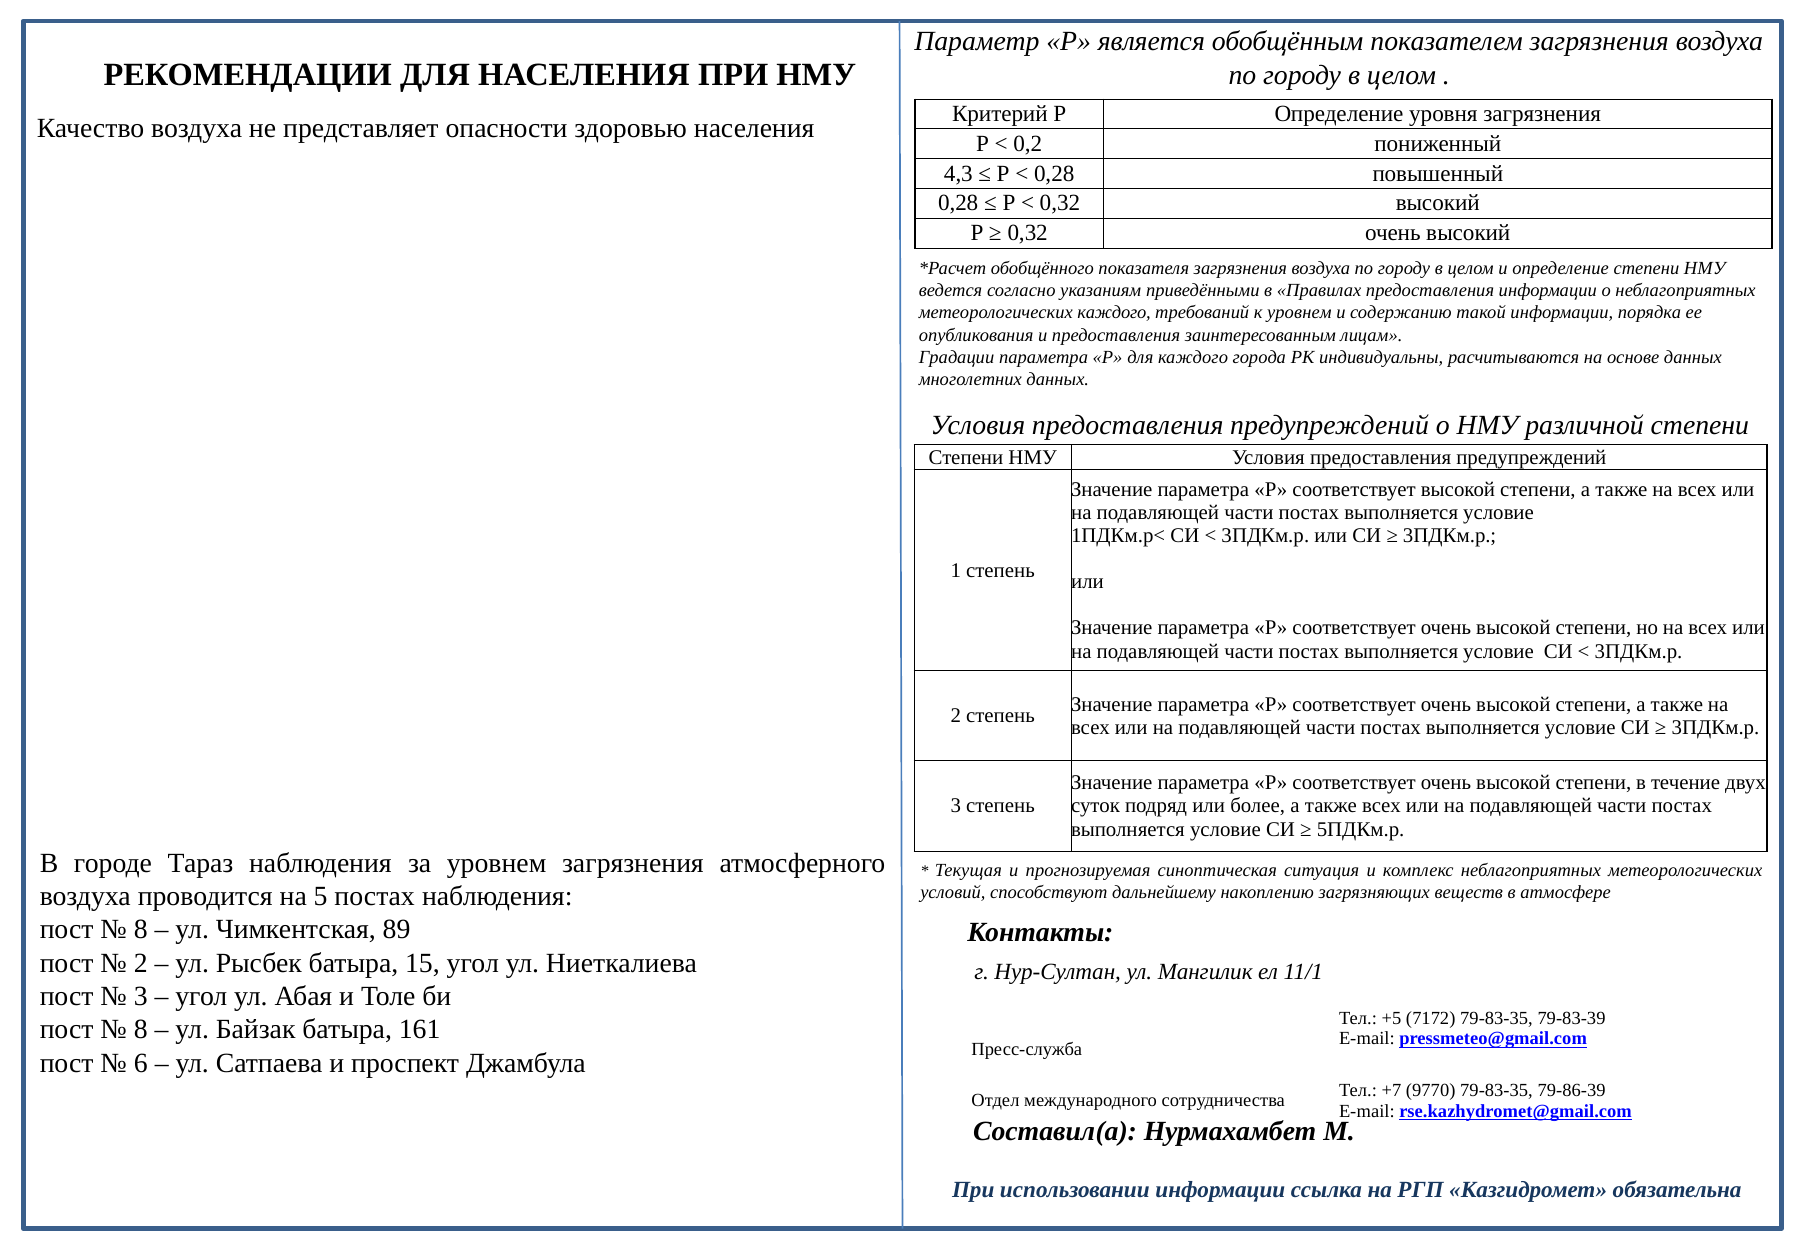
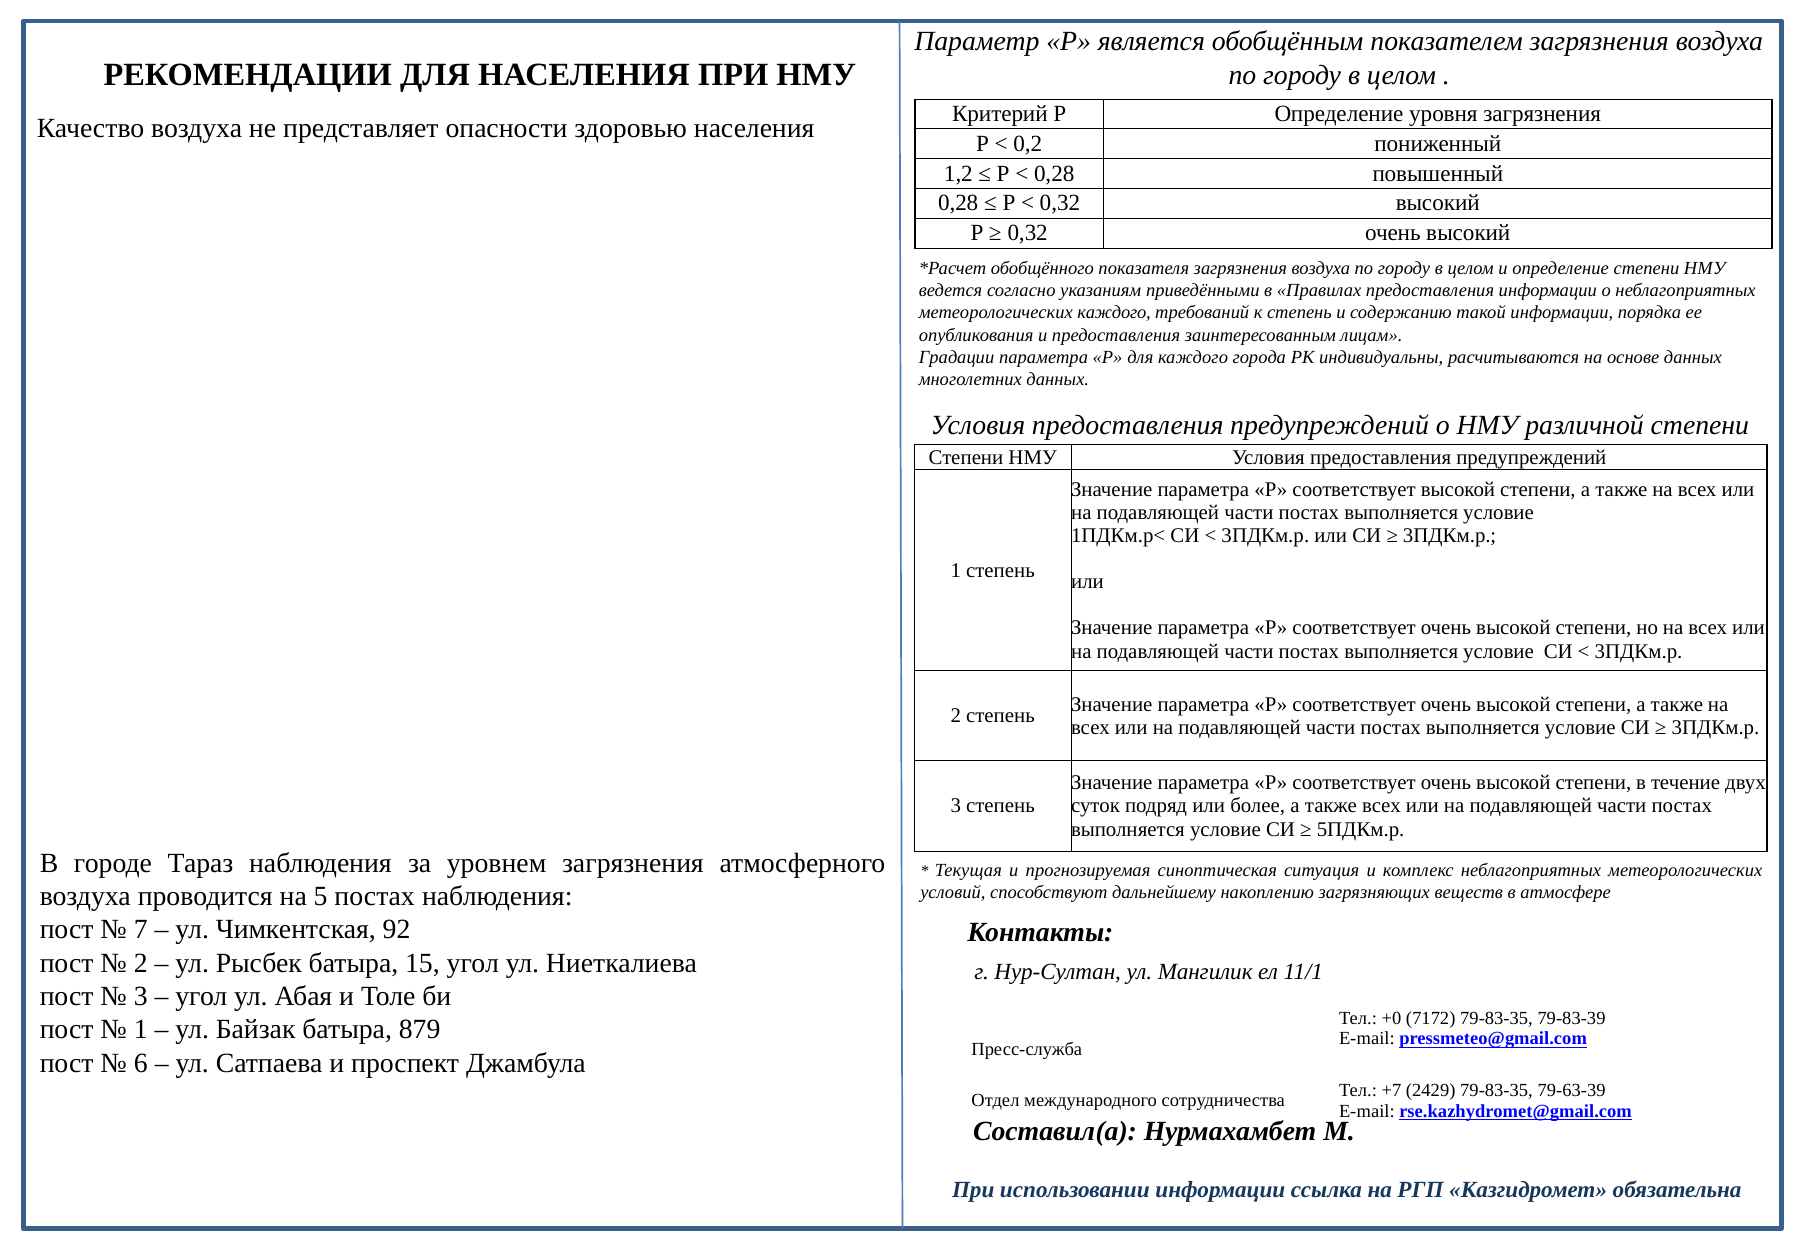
4,3: 4,3 -> 1,2
к уровнем: уровнем -> степень
8 at (141, 929): 8 -> 7
89: 89 -> 92
+5: +5 -> +0
8 at (141, 1029): 8 -> 1
161: 161 -> 879
9770: 9770 -> 2429
79-86-39: 79-86-39 -> 79-63-39
